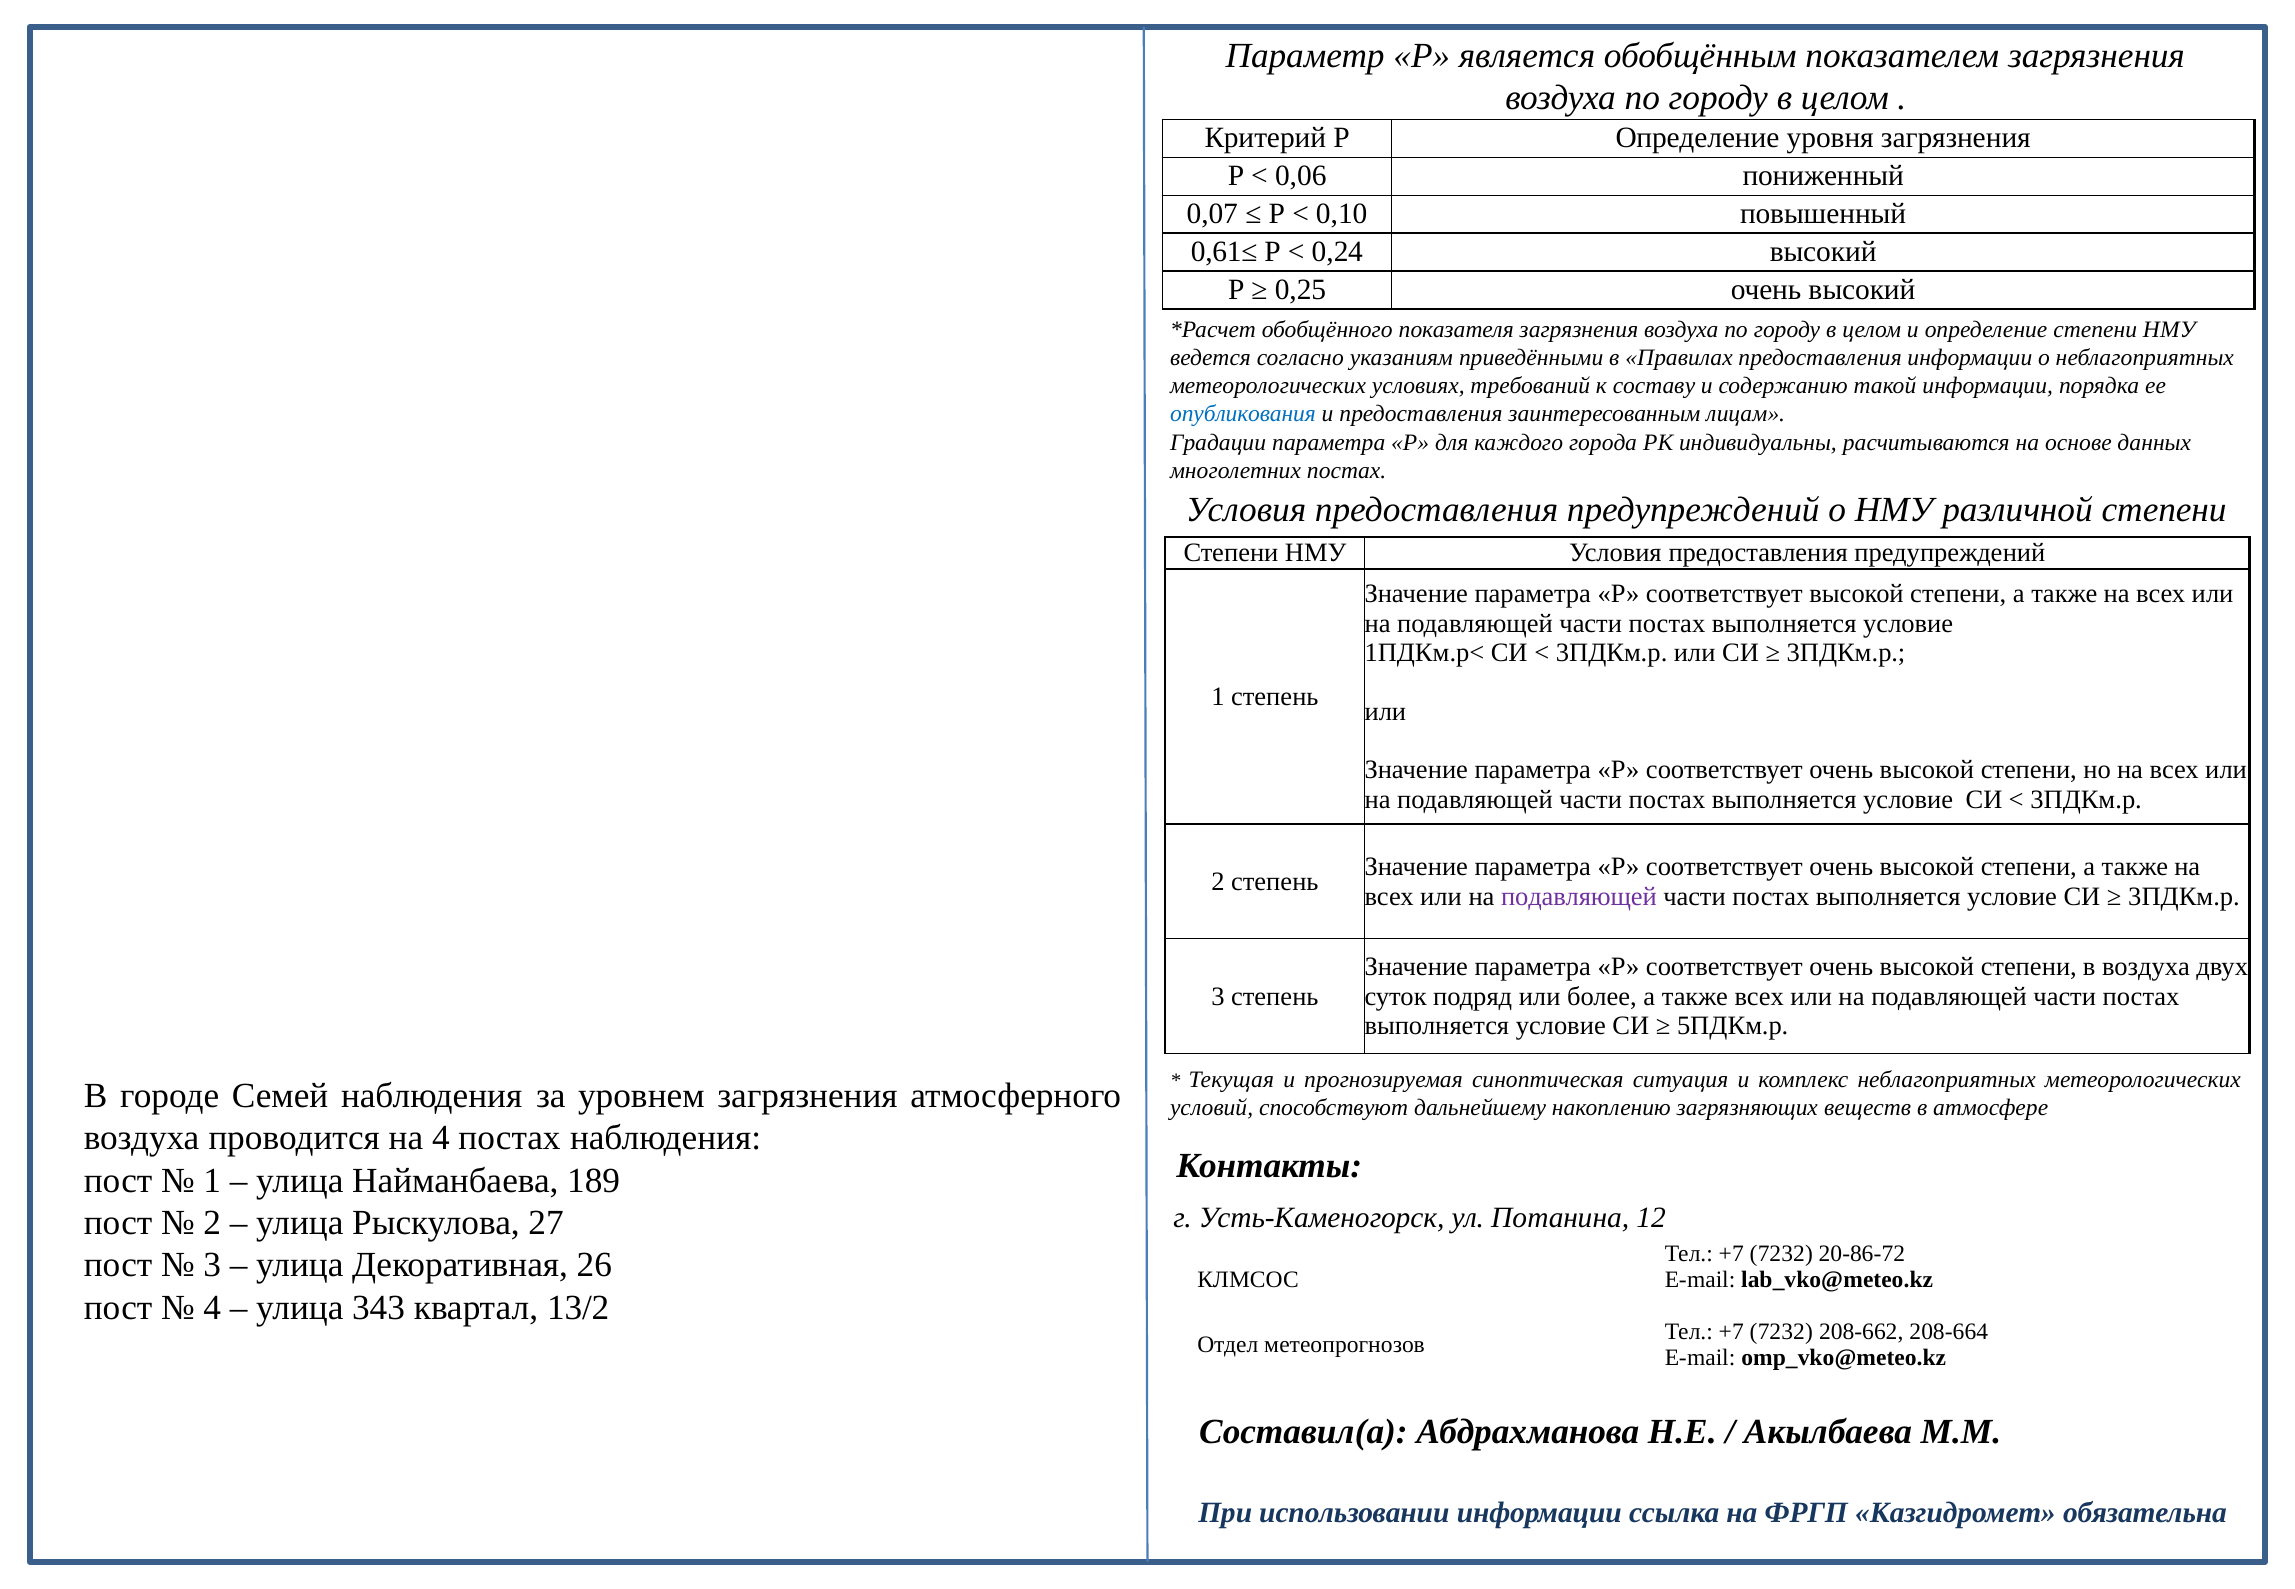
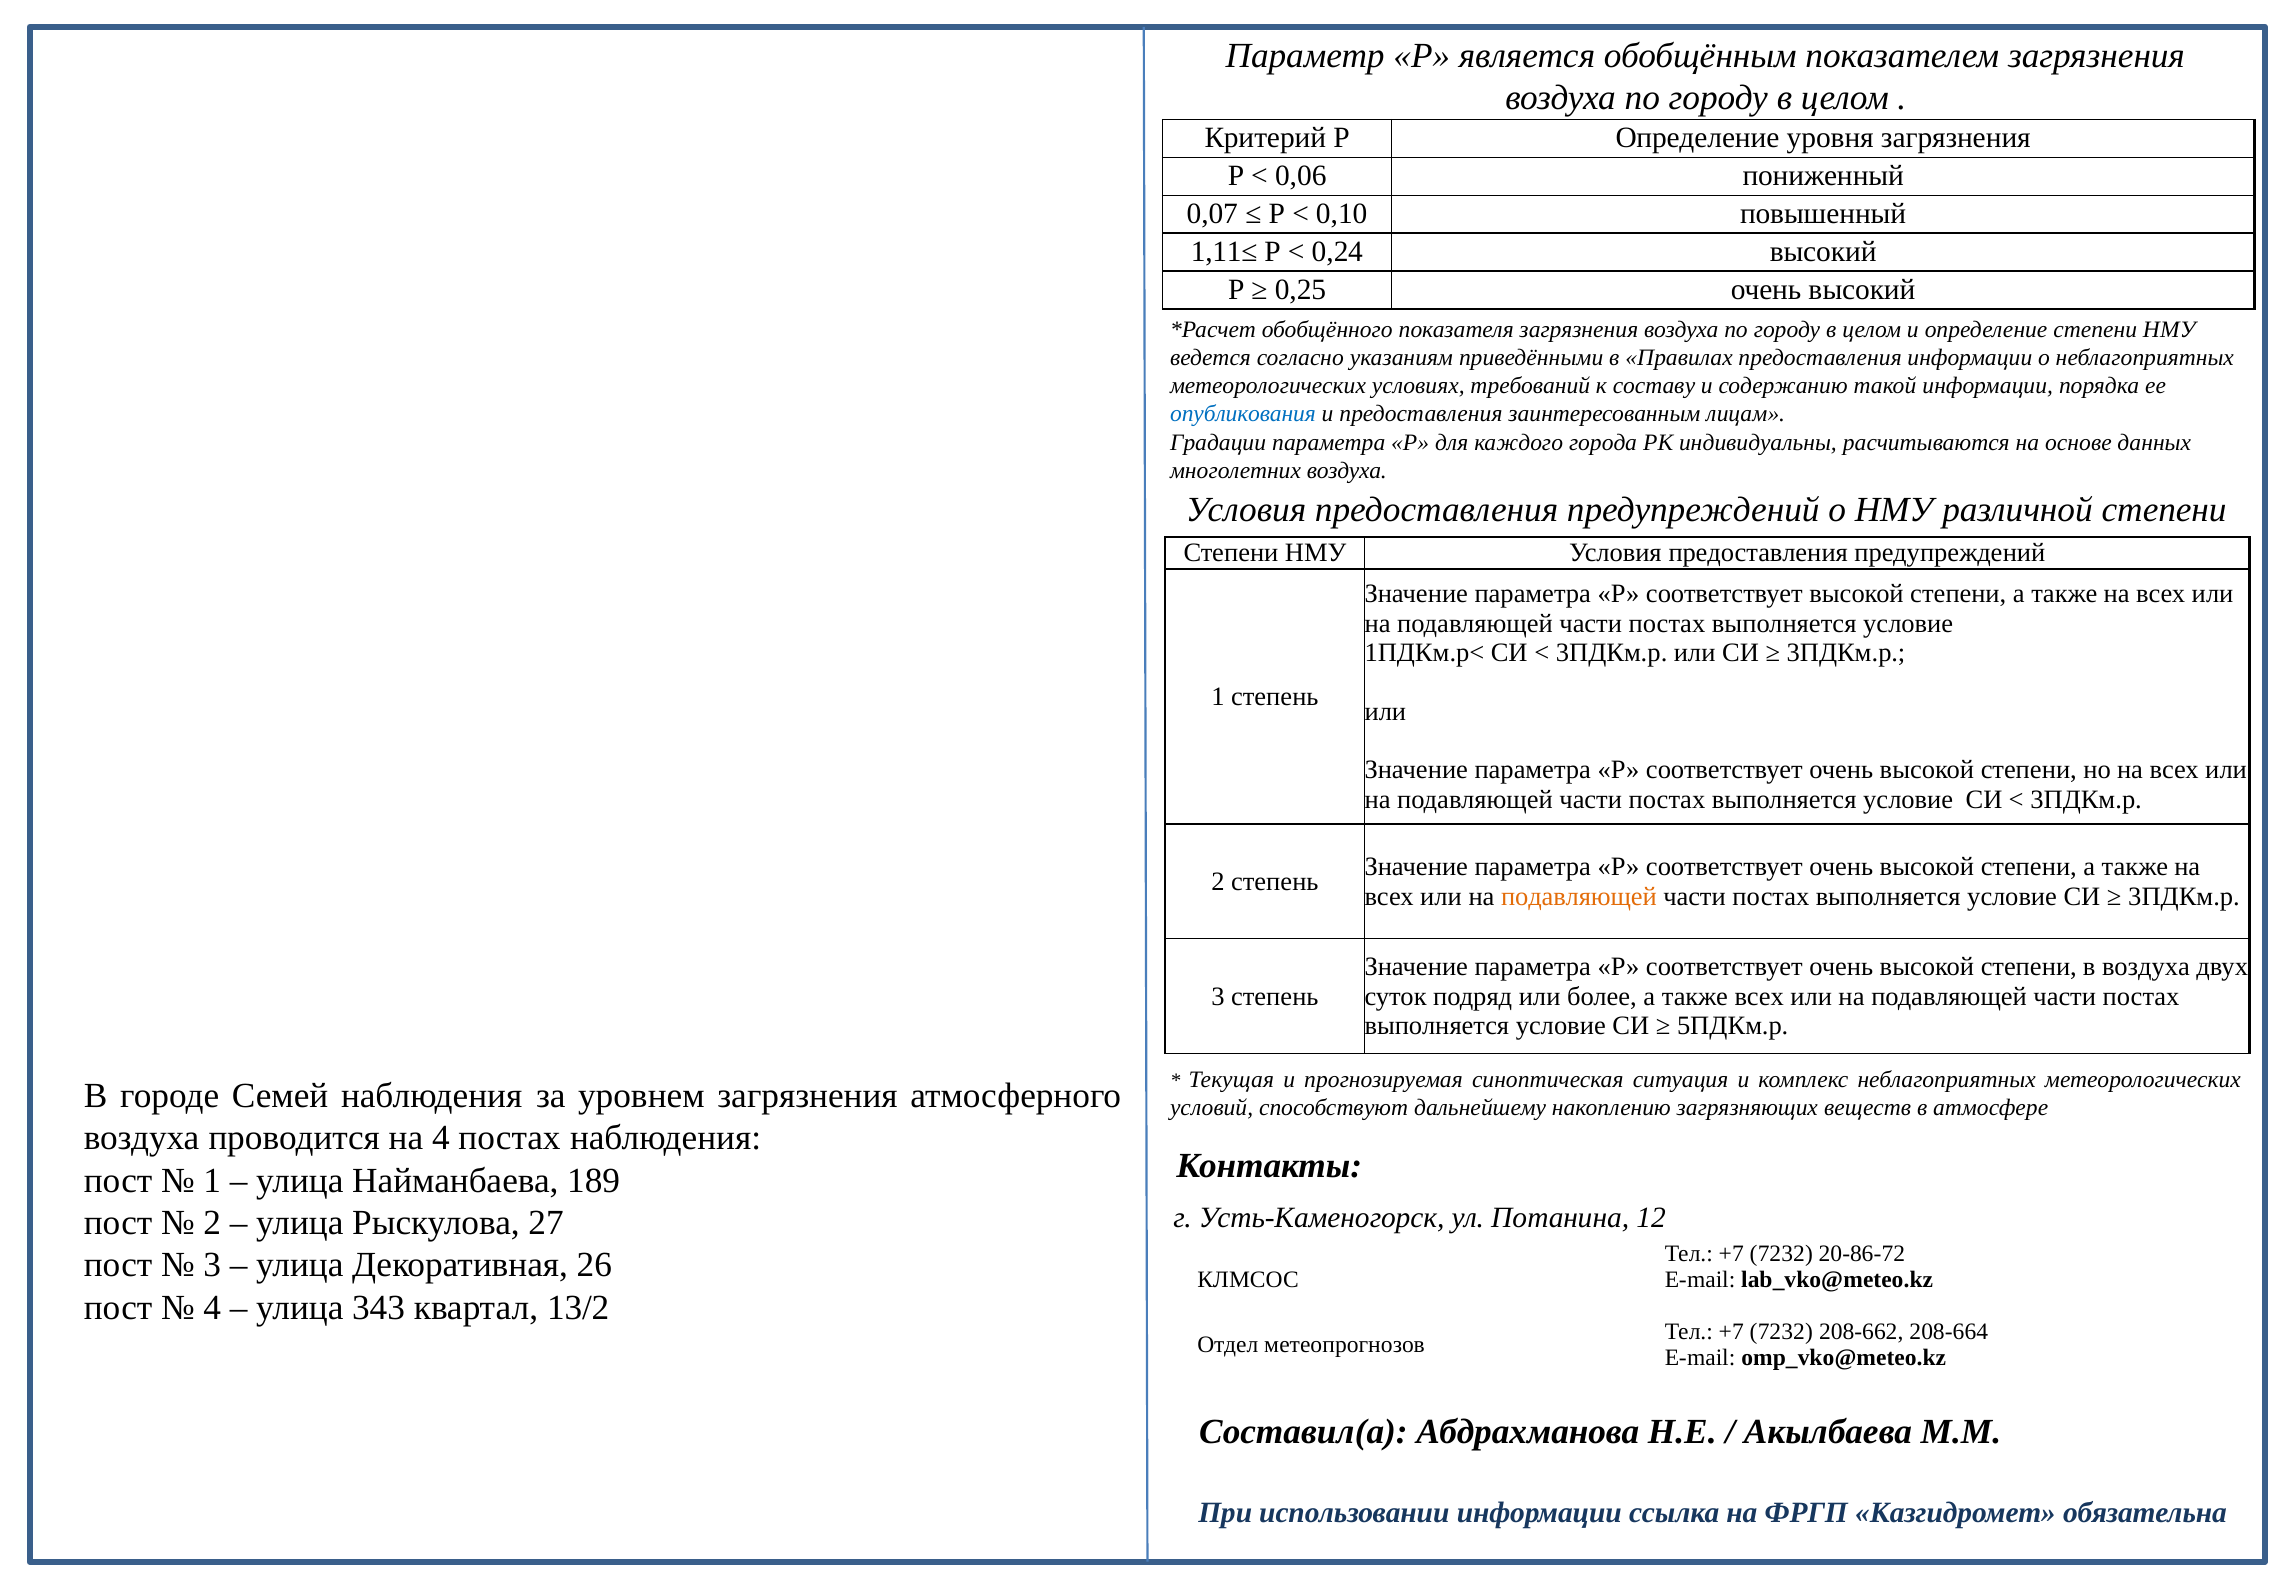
0,61≤: 0,61≤ -> 1,11≤
многолетних постах: постах -> воздуха
подавляющей at (1579, 896) colour: purple -> orange
